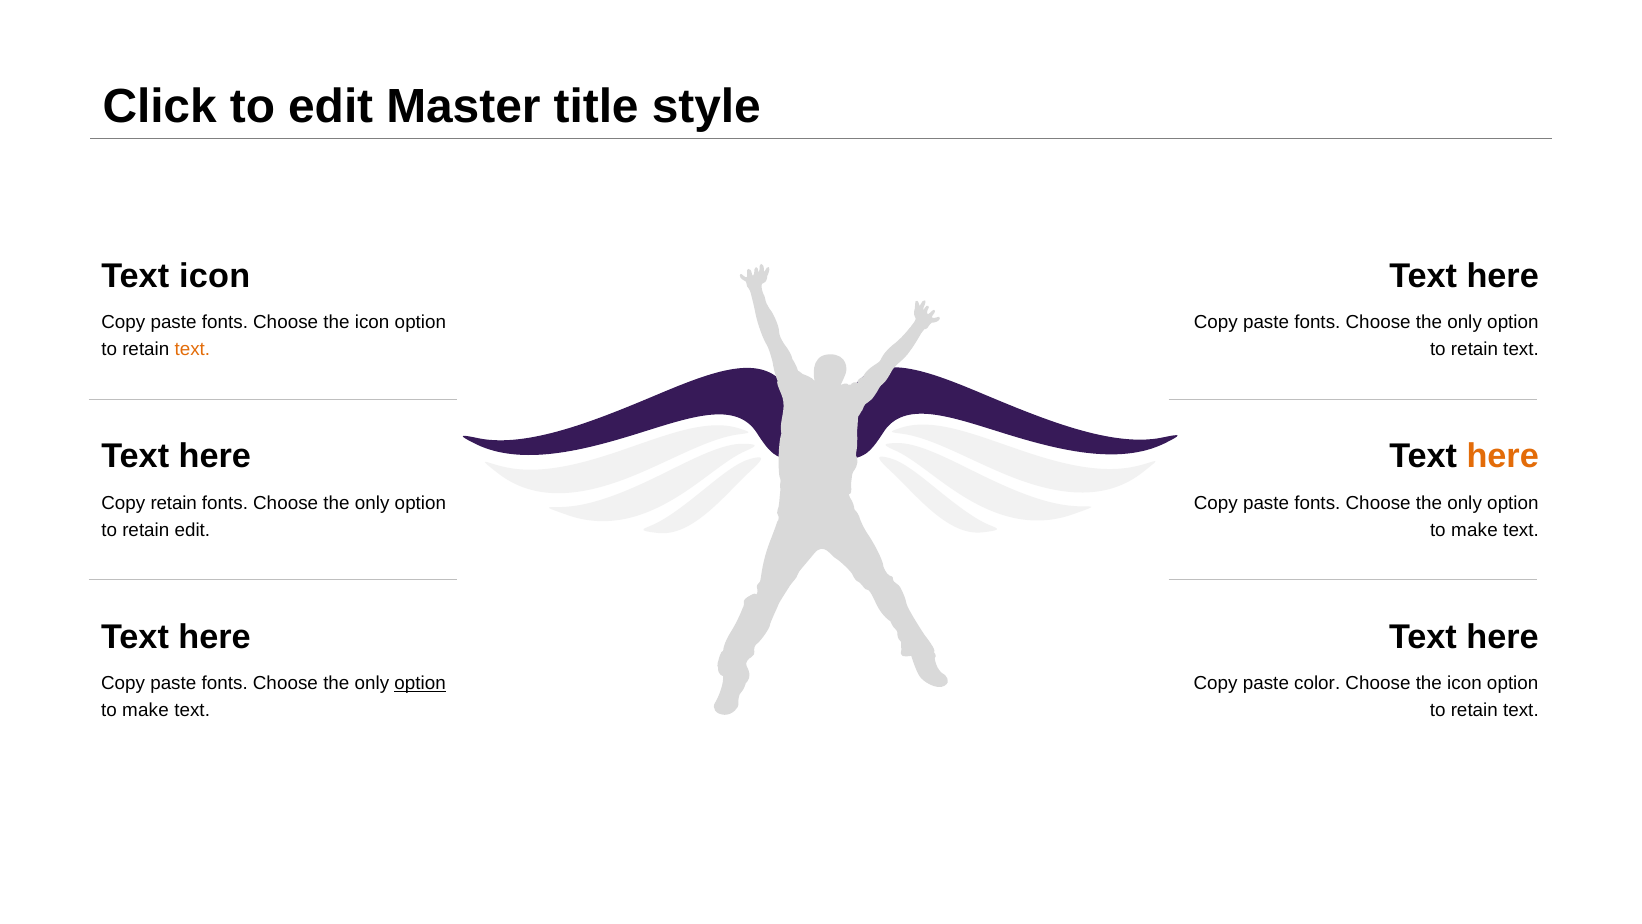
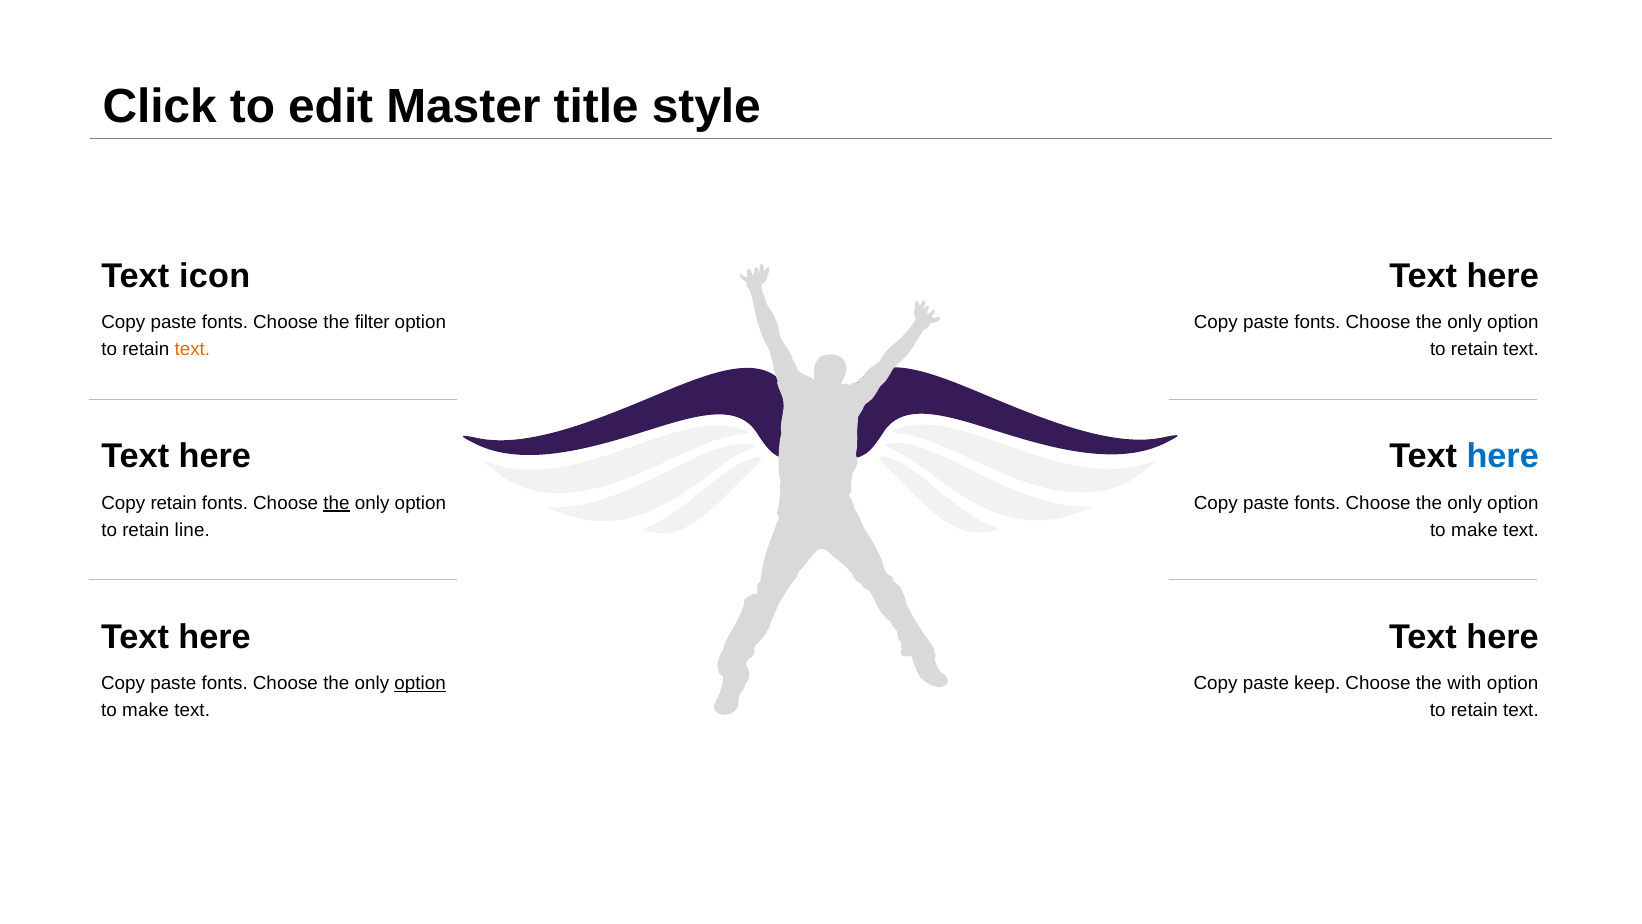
fonts Choose the icon: icon -> filter
here at (1503, 456) colour: orange -> blue
the at (337, 503) underline: none -> present
retain edit: edit -> line
color: color -> keep
icon at (1464, 683): icon -> with
